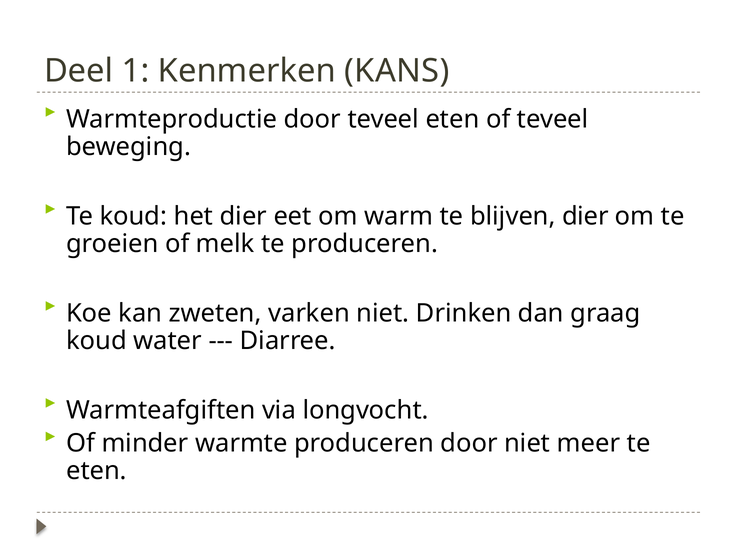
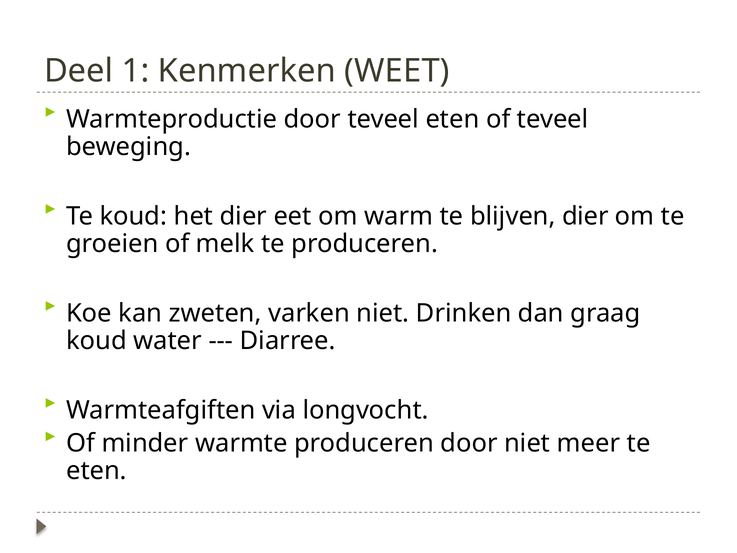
KANS: KANS -> WEET
